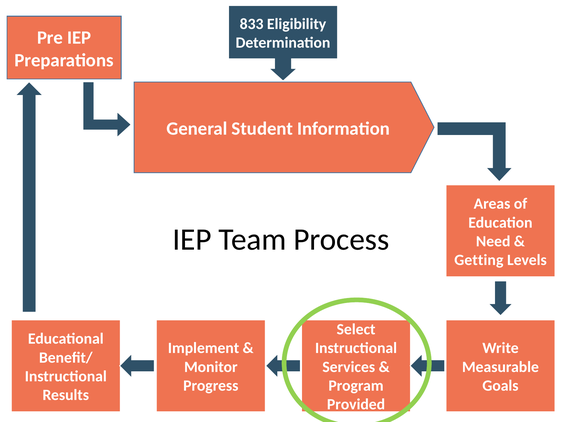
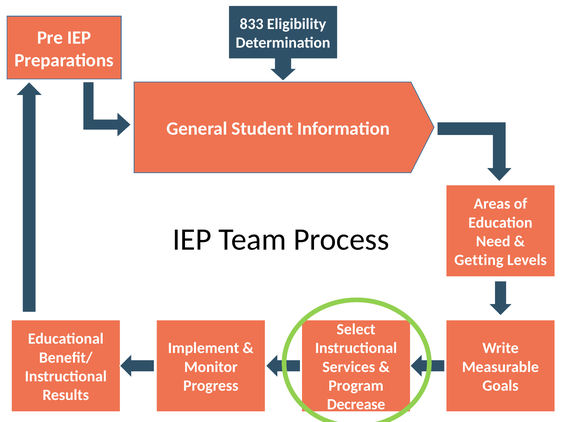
Provided: Provided -> Decrease
